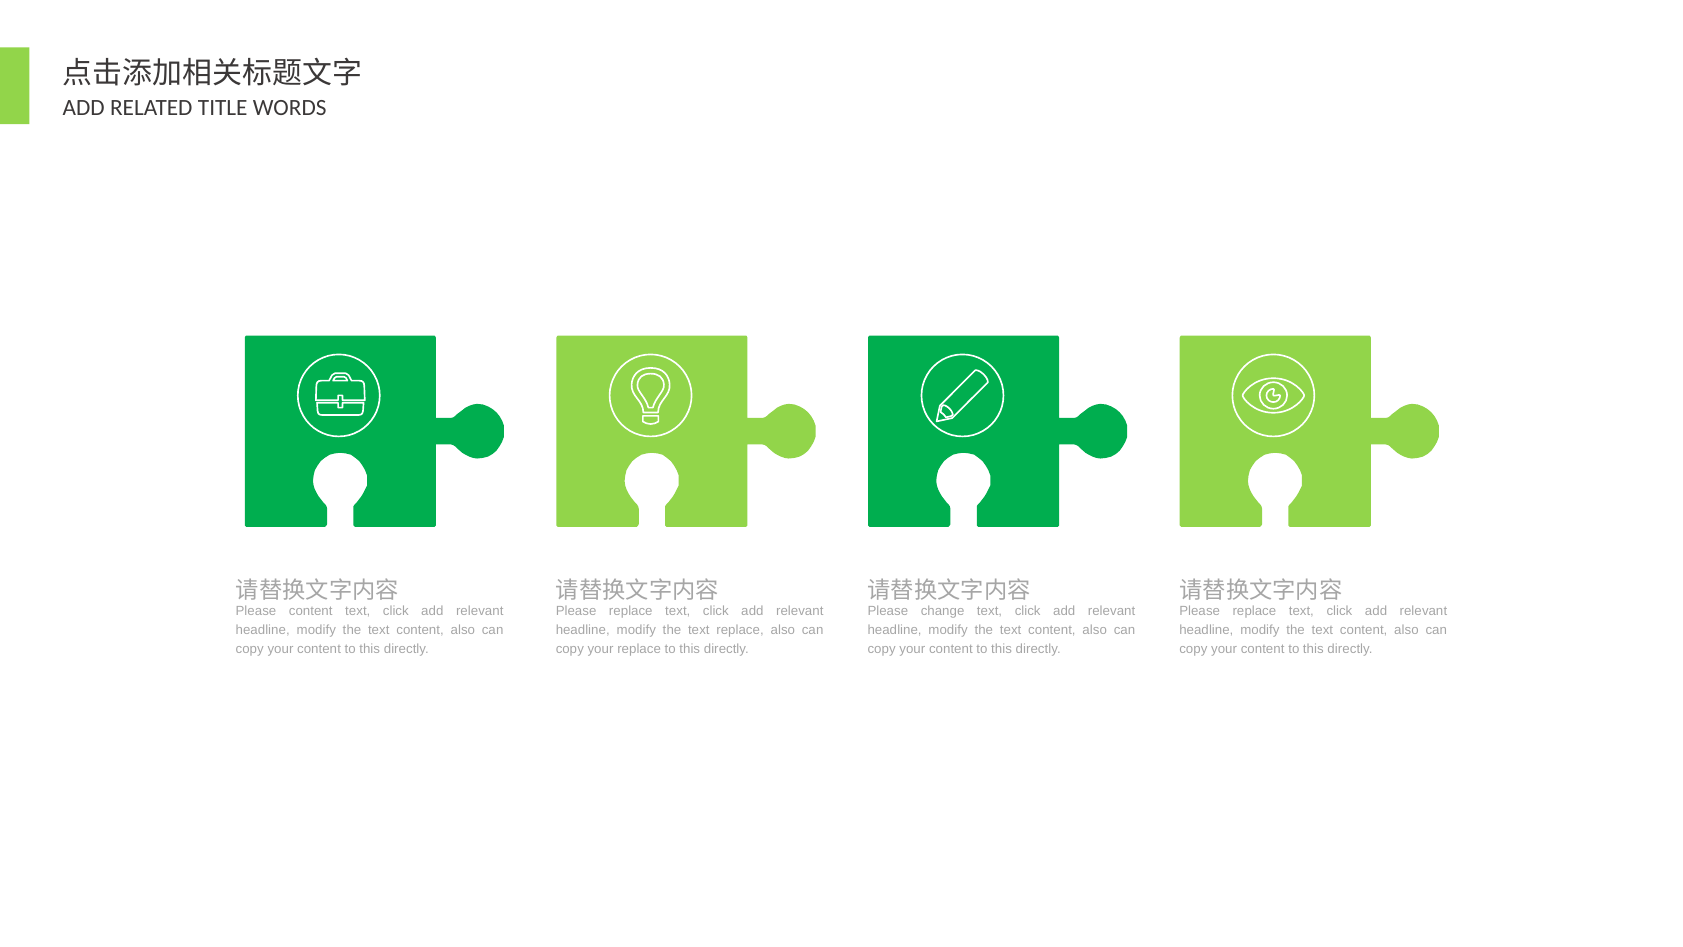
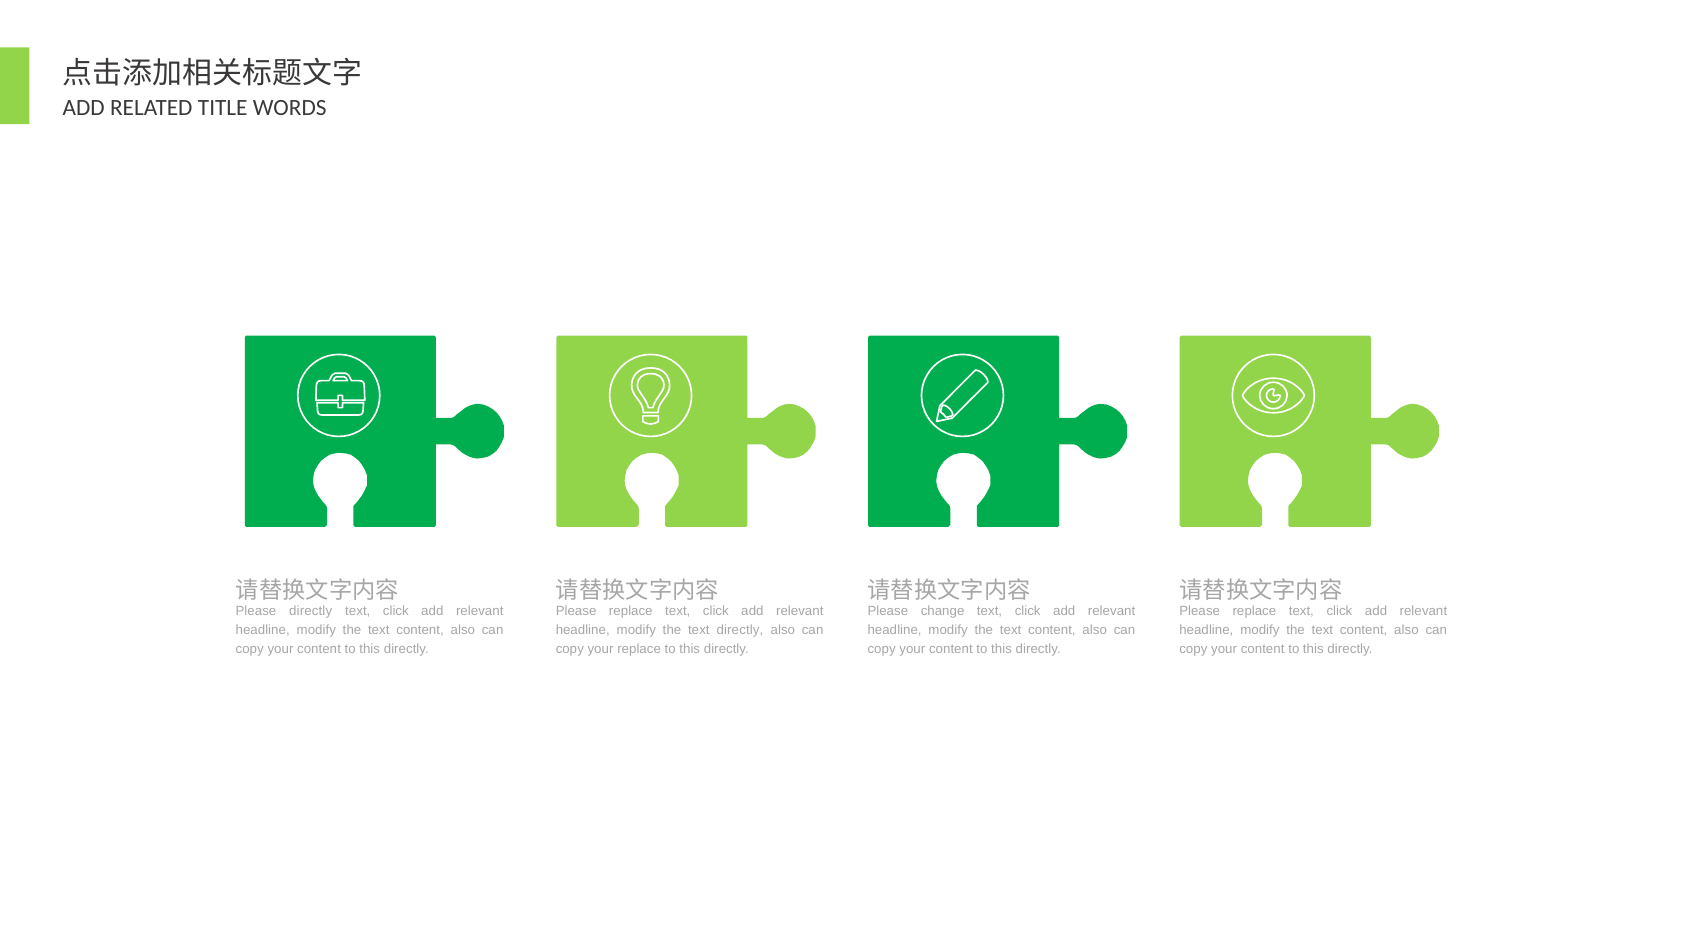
Please content: content -> directly
text replace: replace -> directly
